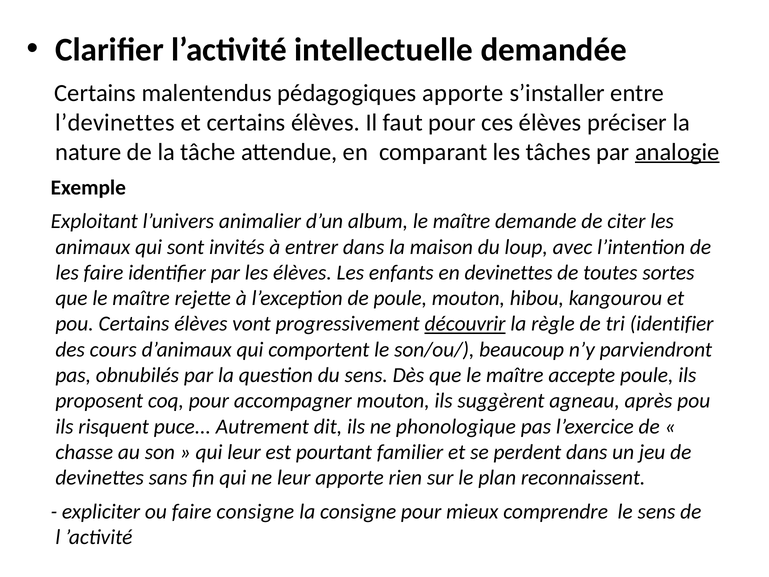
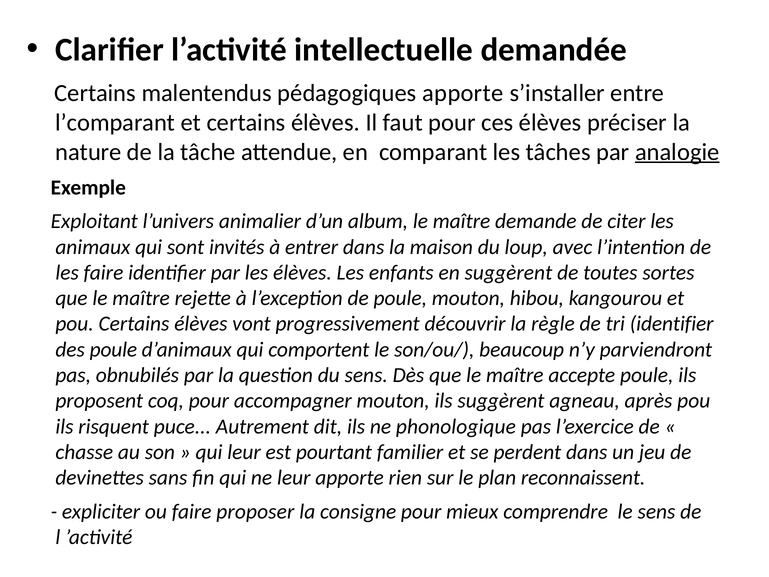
l’devinettes: l’devinettes -> l’comparant
en devinettes: devinettes -> suggèrent
découvrir underline: present -> none
des cours: cours -> poule
faire consigne: consigne -> proposer
